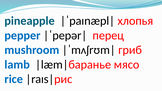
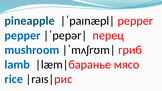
хлопья at (135, 21): хлопья -> pepper
